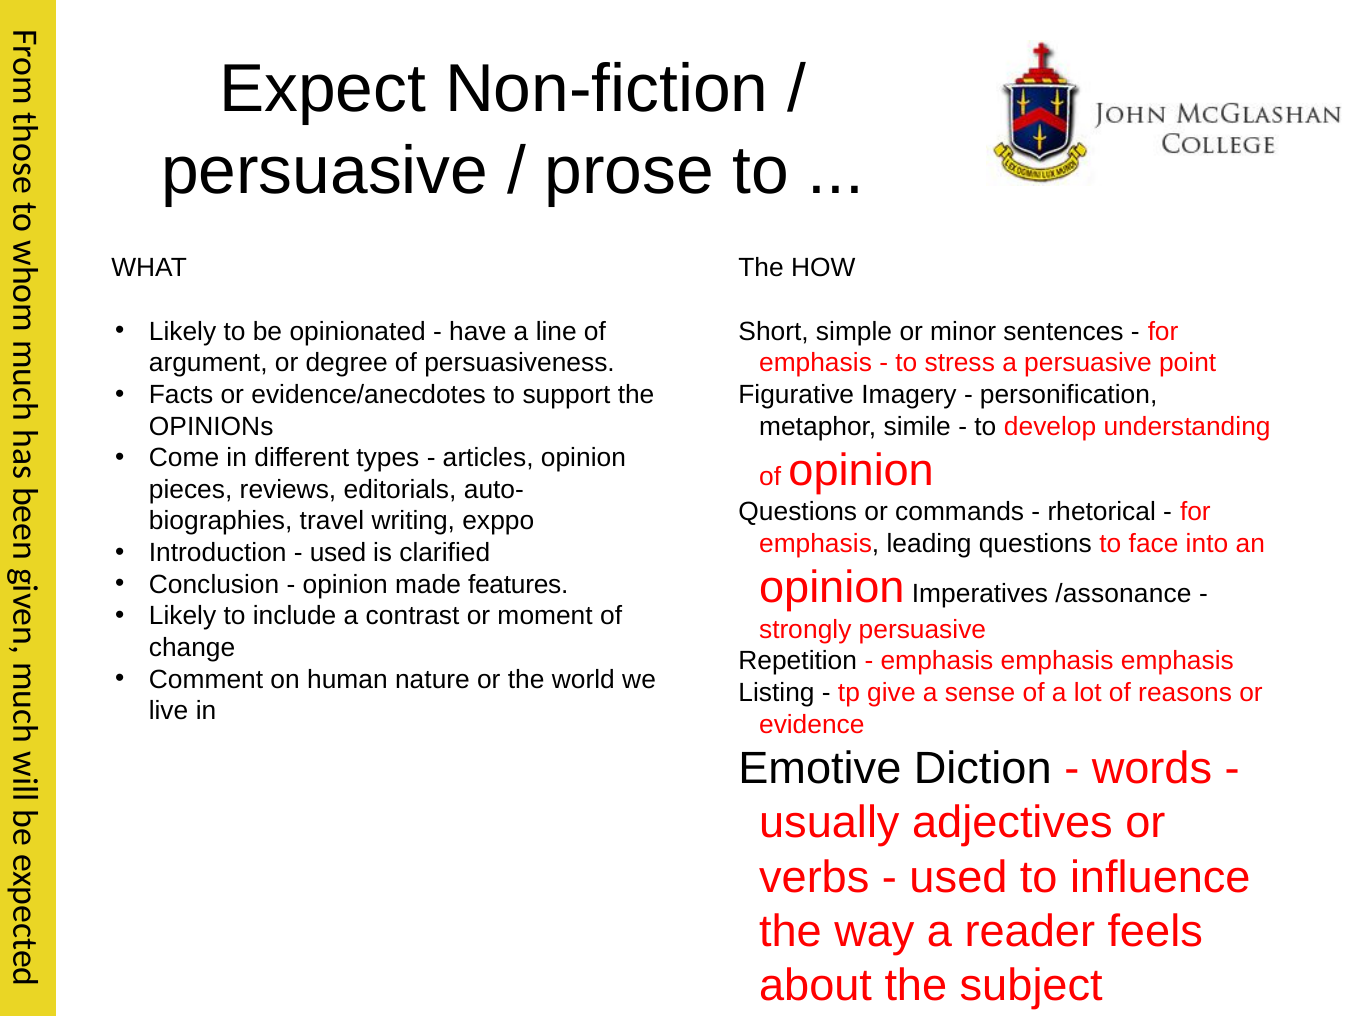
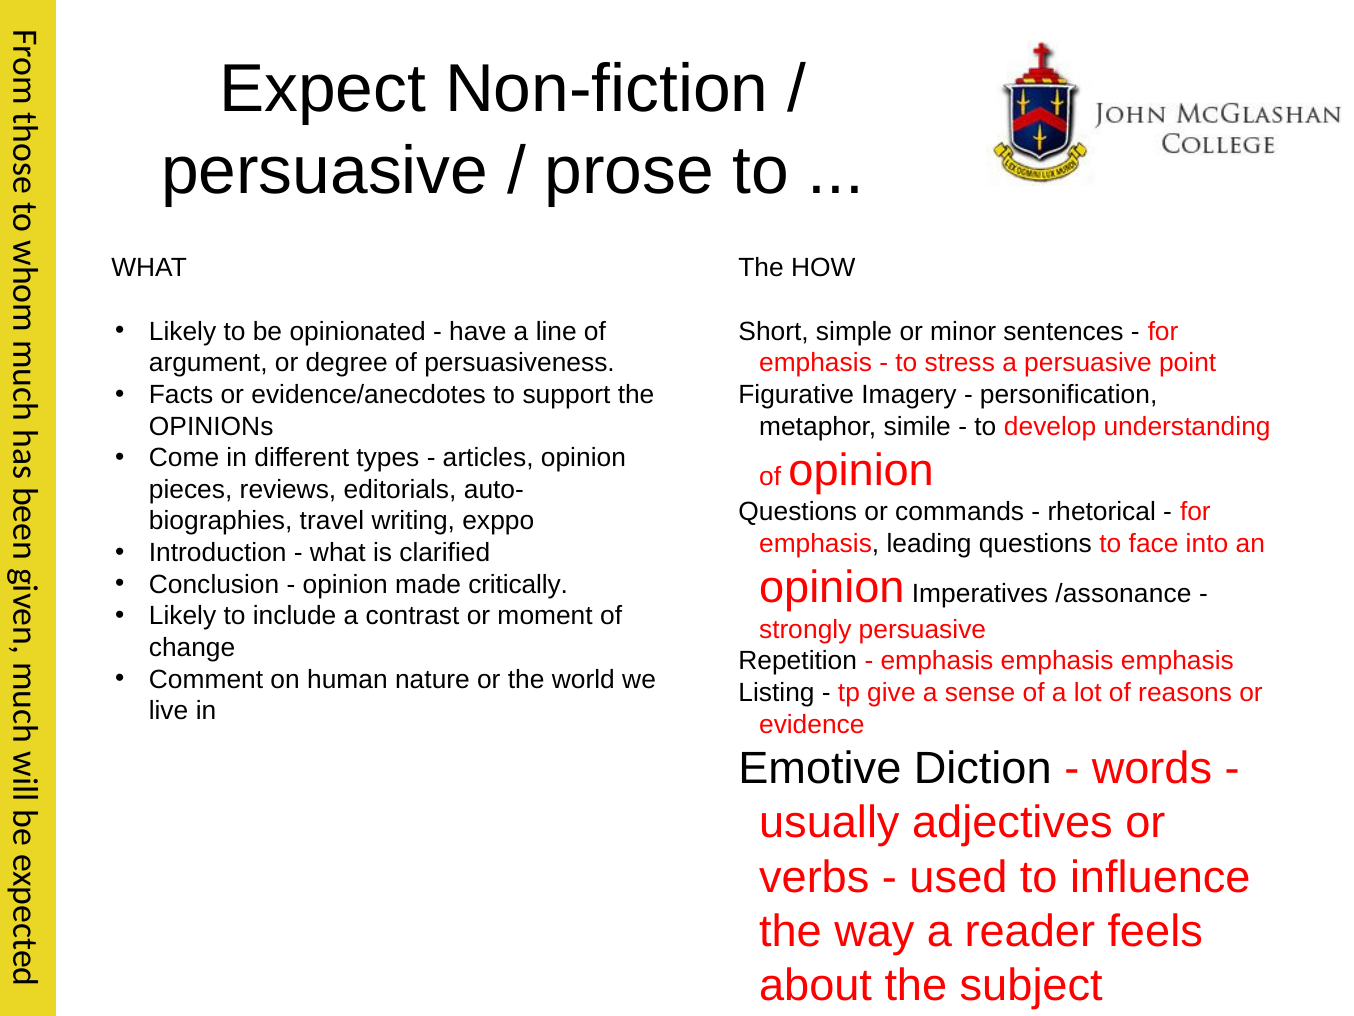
used at (338, 553): used -> what
features: features -> critically
